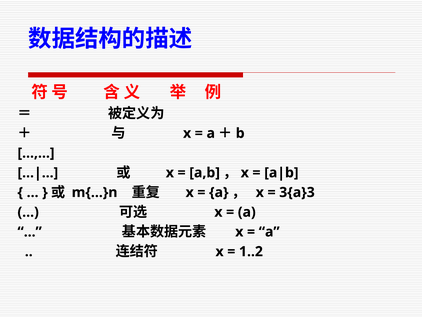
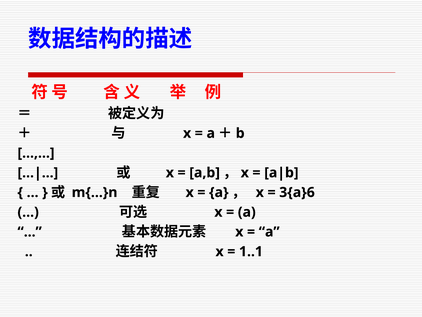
3{a}3: 3{a}3 -> 3{a}6
1..2: 1..2 -> 1..1
